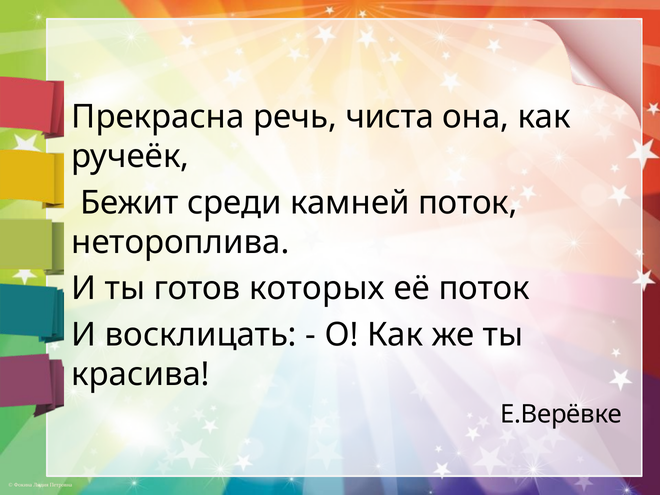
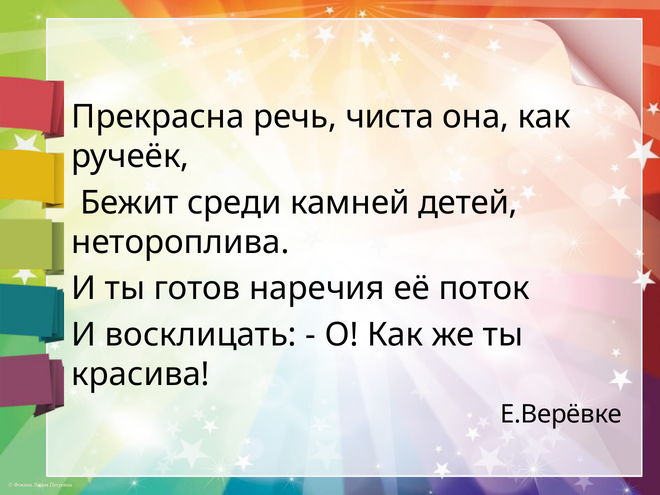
камней поток: поток -> детей
которых: которых -> наречия
